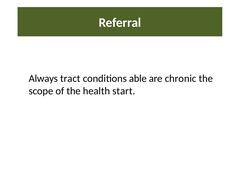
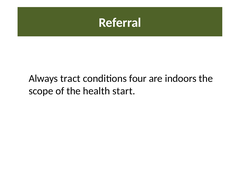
able: able -> four
chronic: chronic -> indoors
